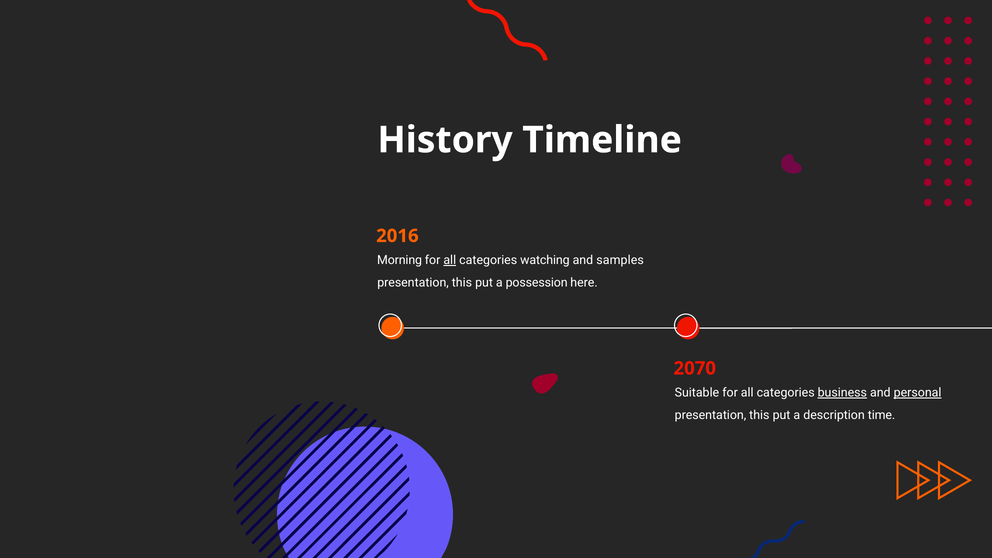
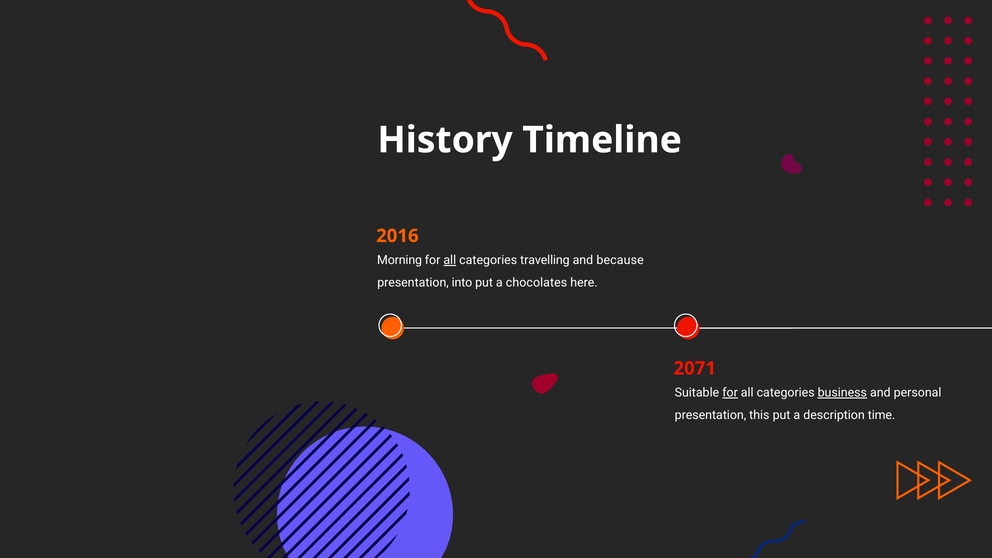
watching: watching -> travelling
samples: samples -> because
this at (462, 283): this -> into
possession: possession -> chocolates
2070: 2070 -> 2071
for at (730, 393) underline: none -> present
personal underline: present -> none
